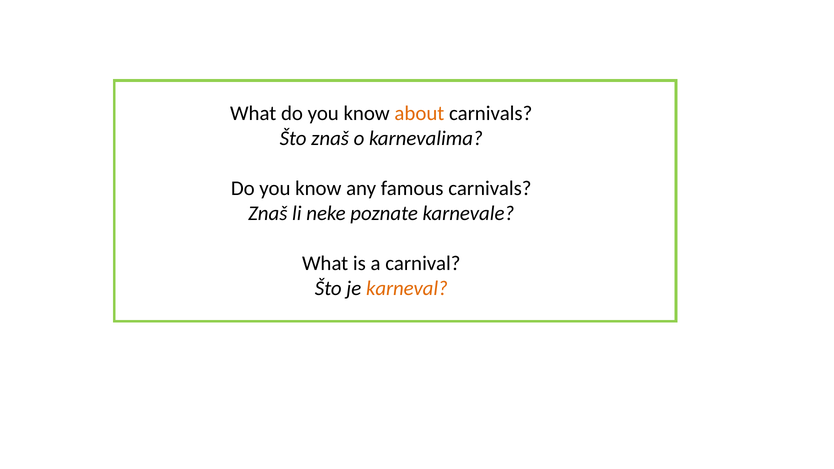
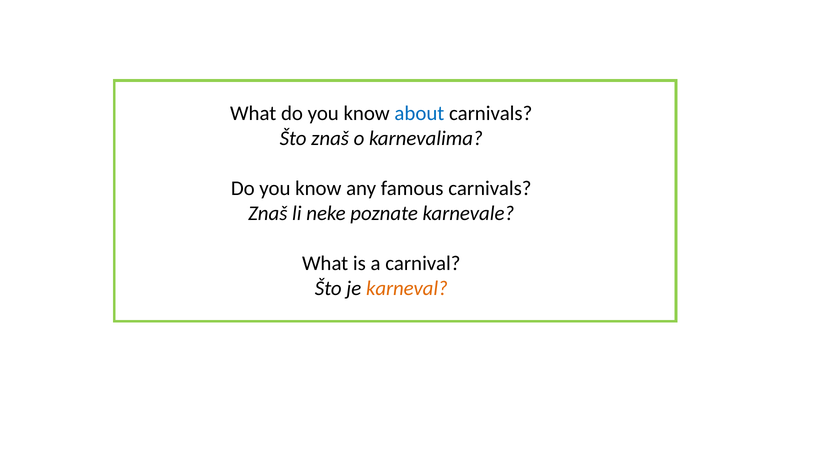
about colour: orange -> blue
